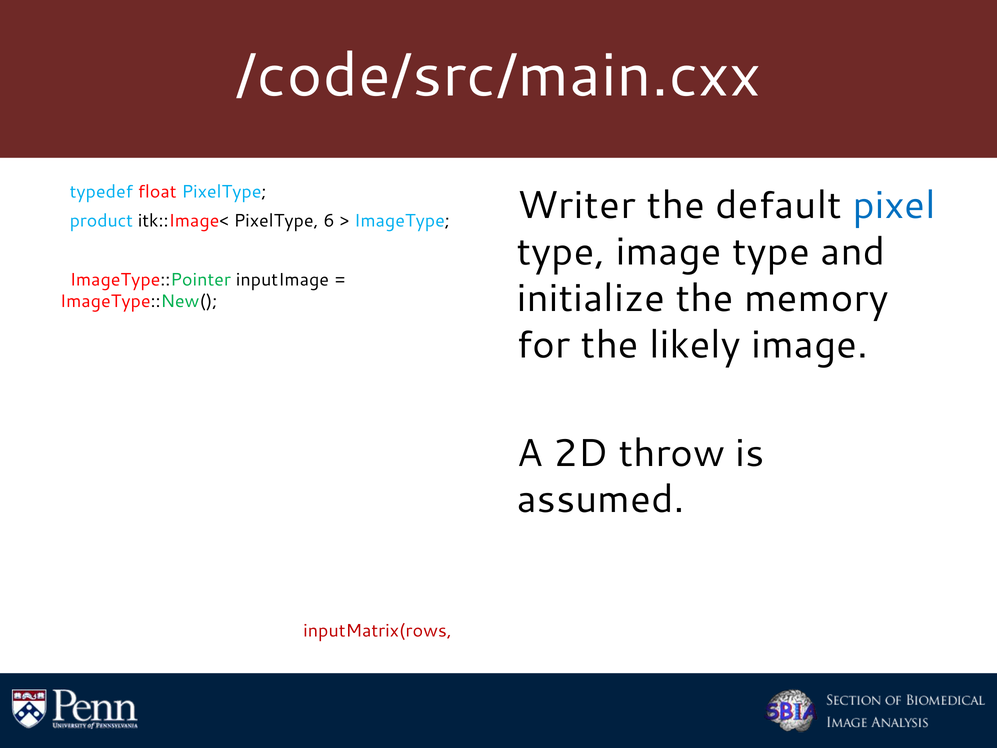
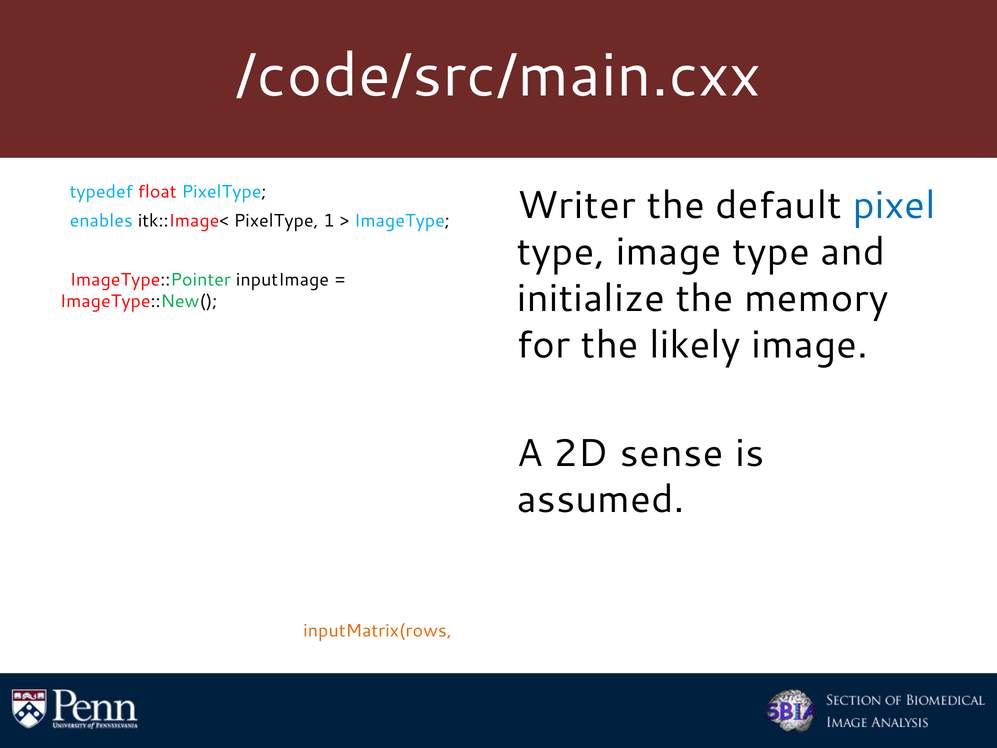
product: product -> enables
6: 6 -> 1
throw: throw -> sense
inputMatrix(rows colour: red -> orange
